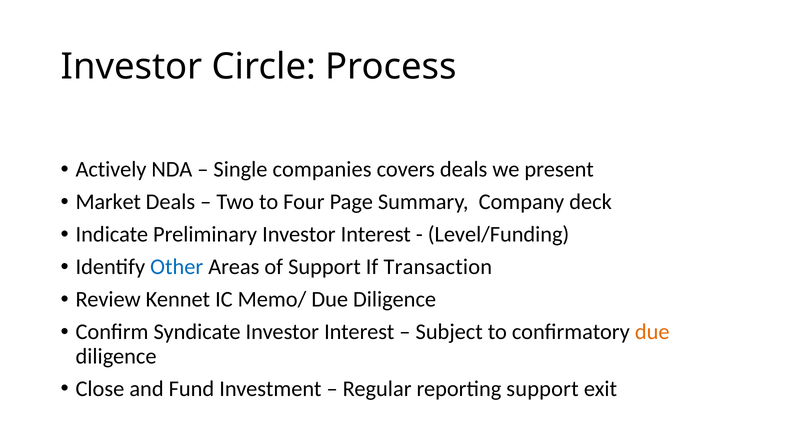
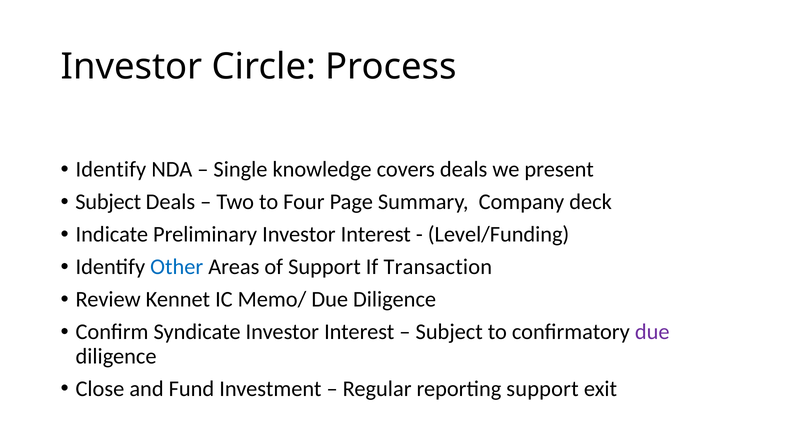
Actively at (111, 169): Actively -> Identify
companies: companies -> knowledge
Market at (108, 202): Market -> Subject
due at (652, 332) colour: orange -> purple
